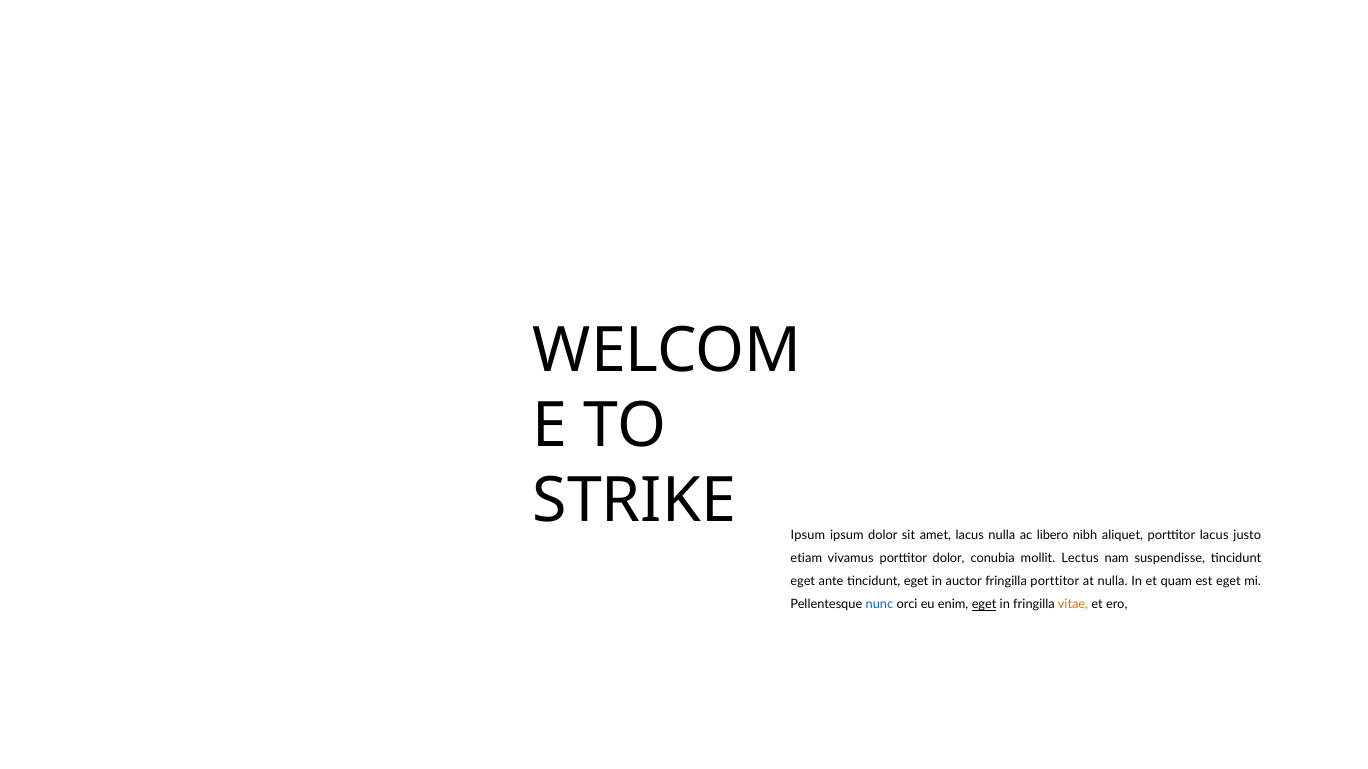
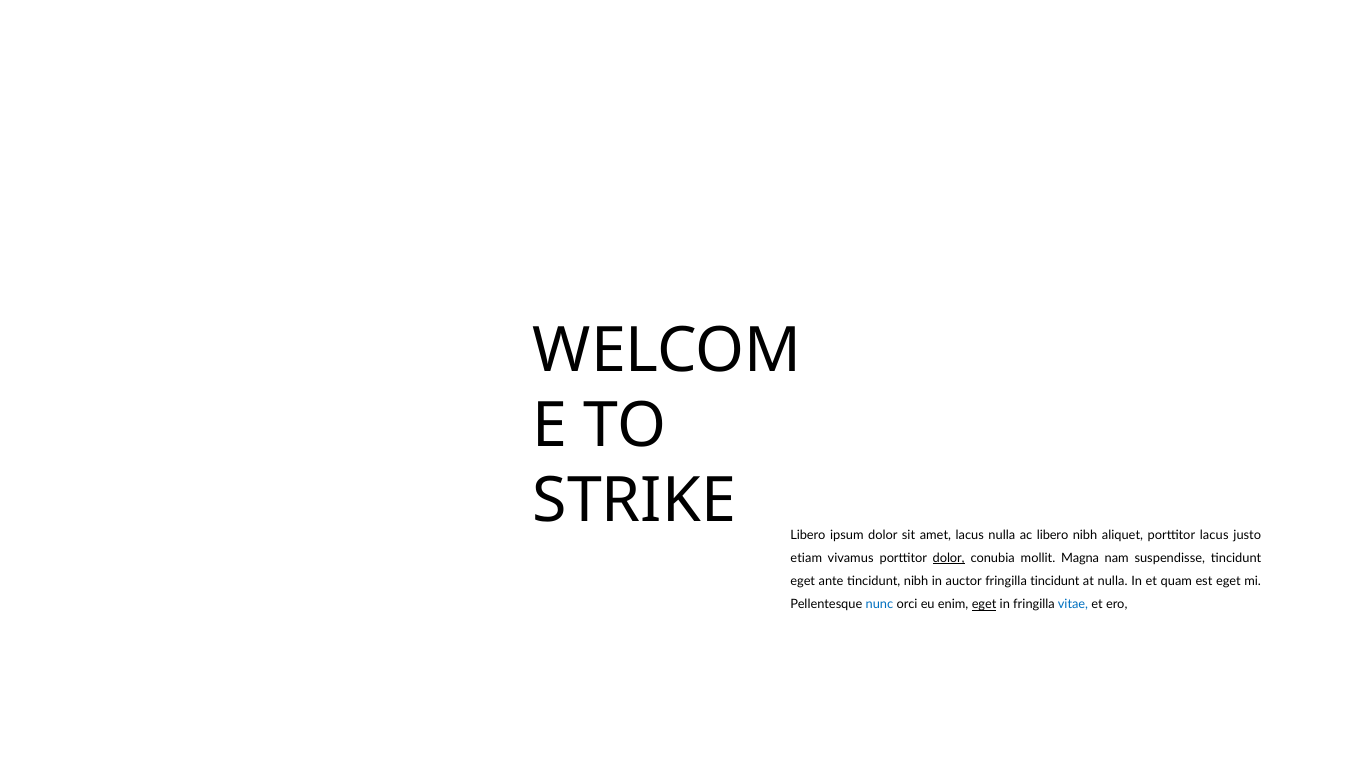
STRIKE Ipsum: Ipsum -> Libero
dolor at (949, 559) underline: none -> present
Lectus: Lectus -> Magna
ante tincidunt eget: eget -> nibh
fringilla porttitor: porttitor -> tincidunt
vitae colour: orange -> blue
